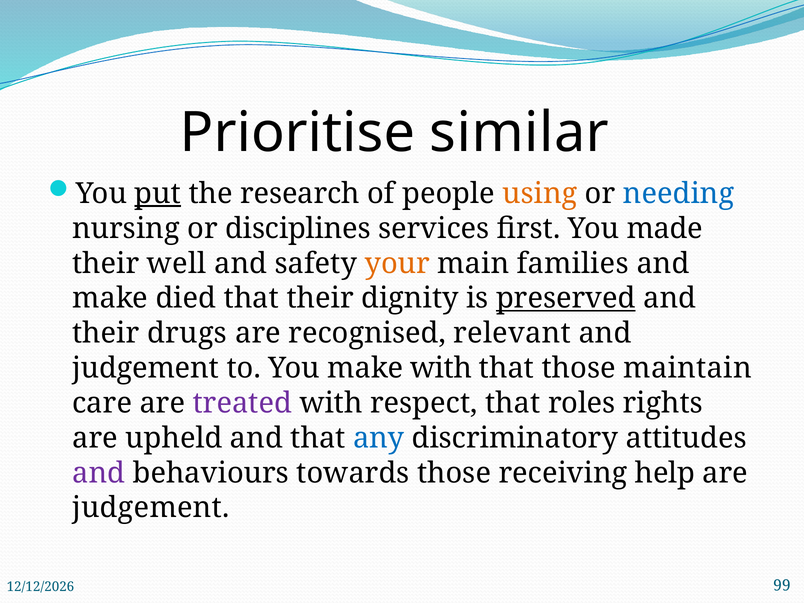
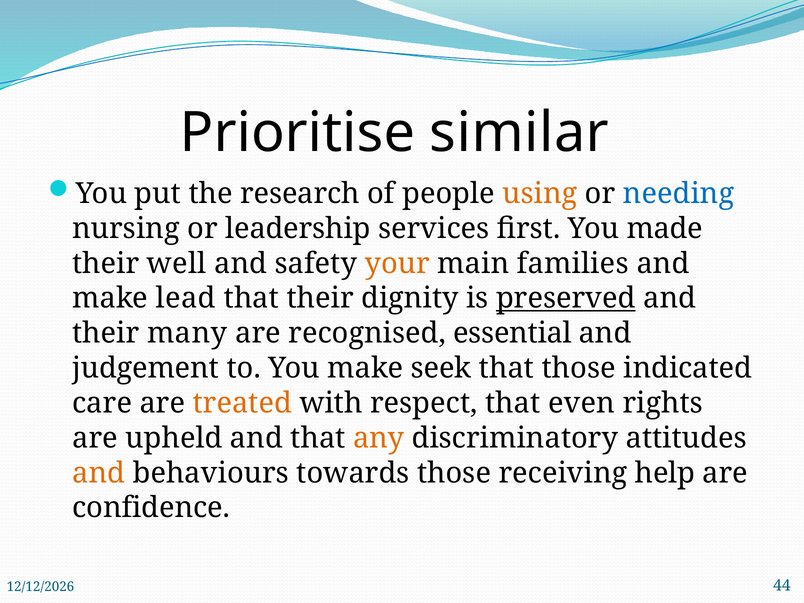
put underline: present -> none
disciplines: disciplines -> leadership
died: died -> lead
drugs: drugs -> many
relevant: relevant -> essential
make with: with -> seek
maintain: maintain -> indicated
treated colour: purple -> orange
roles: roles -> even
any colour: blue -> orange
and at (99, 473) colour: purple -> orange
judgement at (151, 508): judgement -> confidence
99: 99 -> 44
